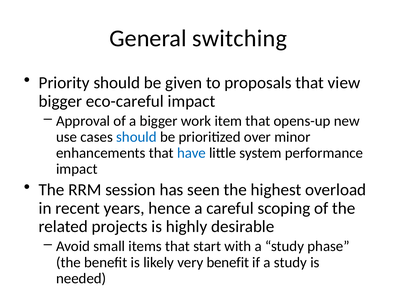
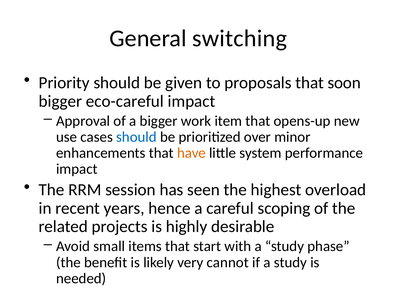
view: view -> soon
have colour: blue -> orange
very benefit: benefit -> cannot
